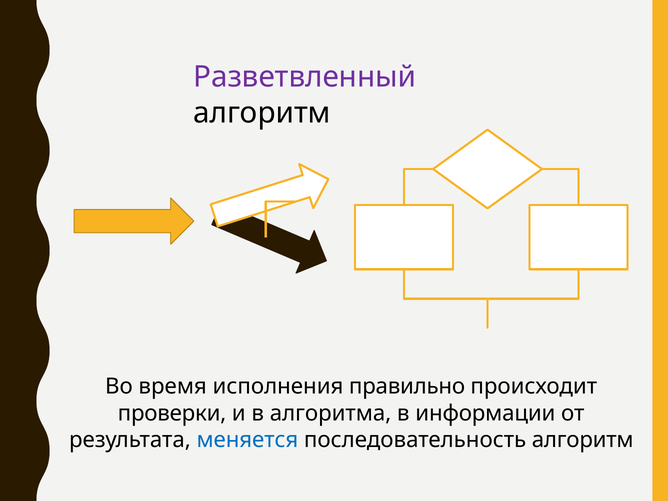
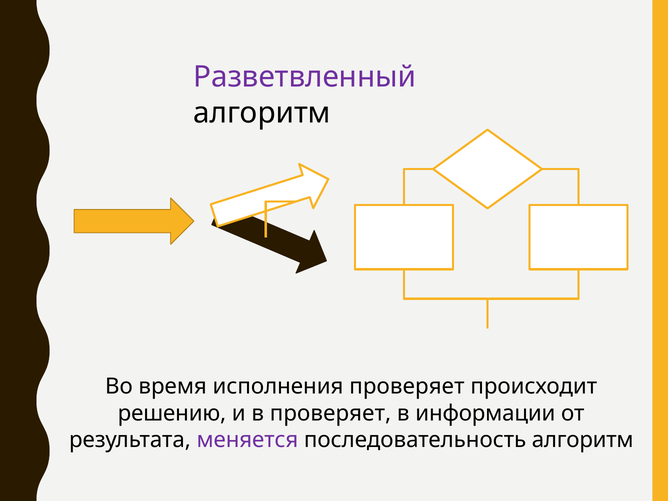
исполнения правильно: правильно -> проверяет
проверки: проверки -> решению
в алгоритма: алгоритма -> проверяет
меняется colour: blue -> purple
